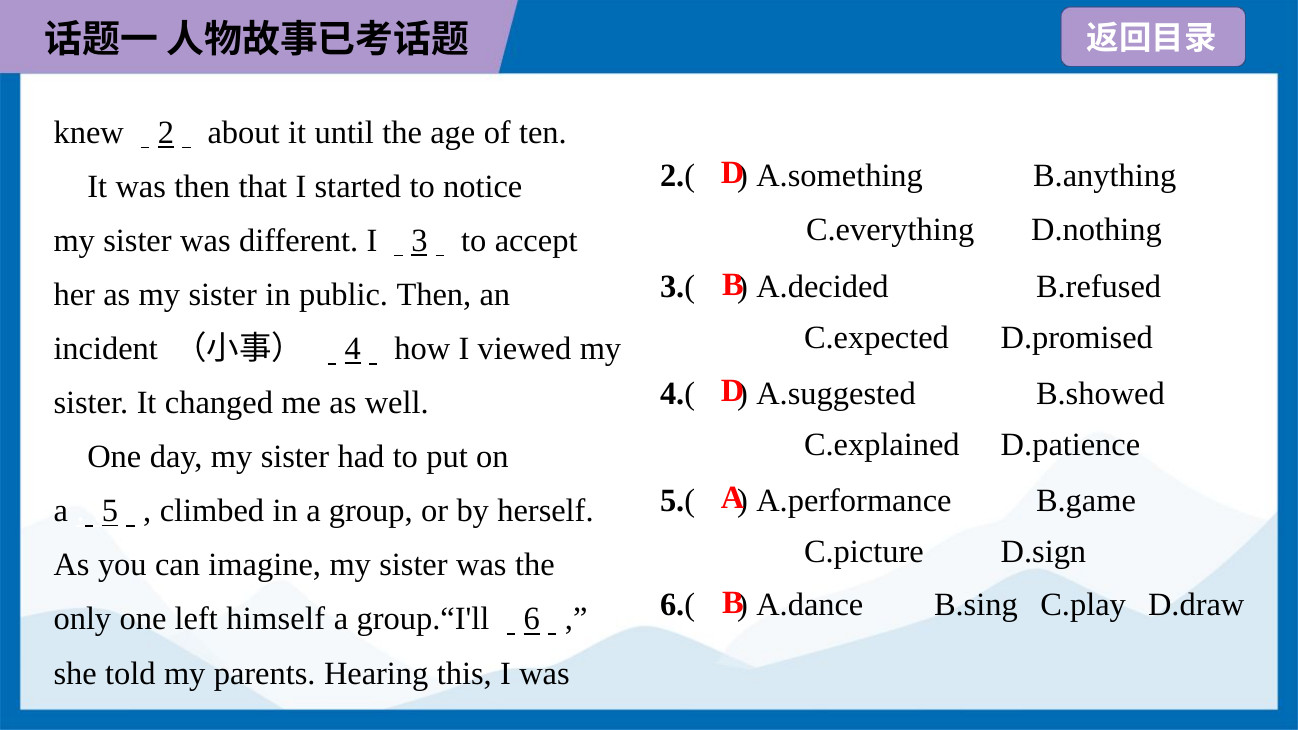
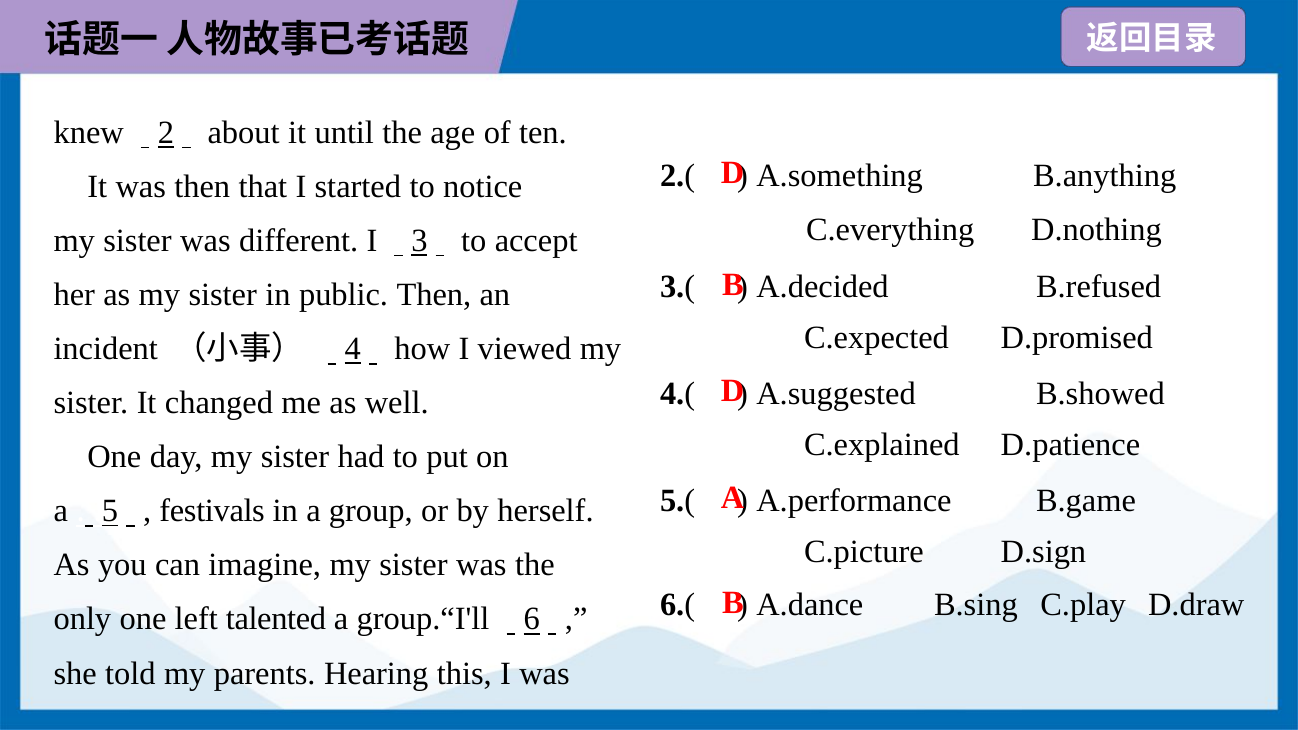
climbed: climbed -> festivals
himself: himself -> talented
